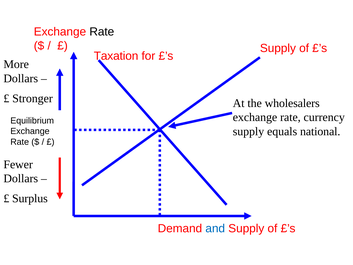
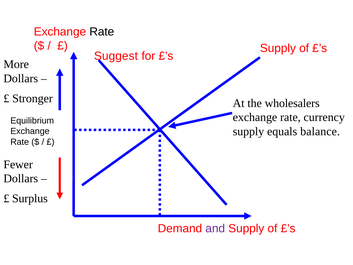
Taxation: Taxation -> Suggest
national: national -> balance
and colour: blue -> purple
